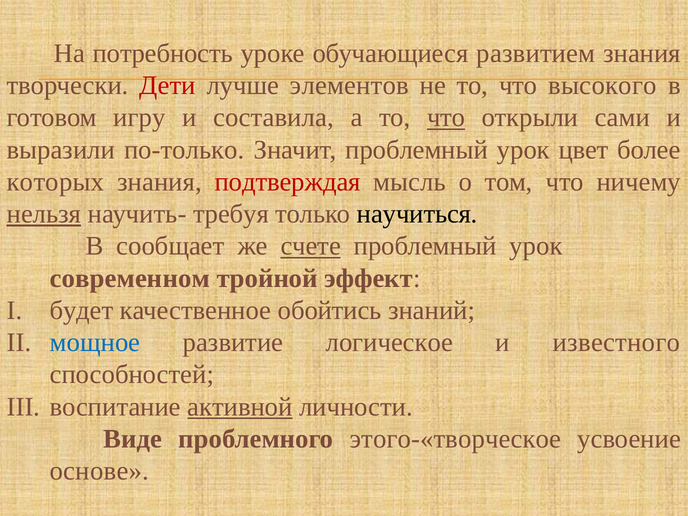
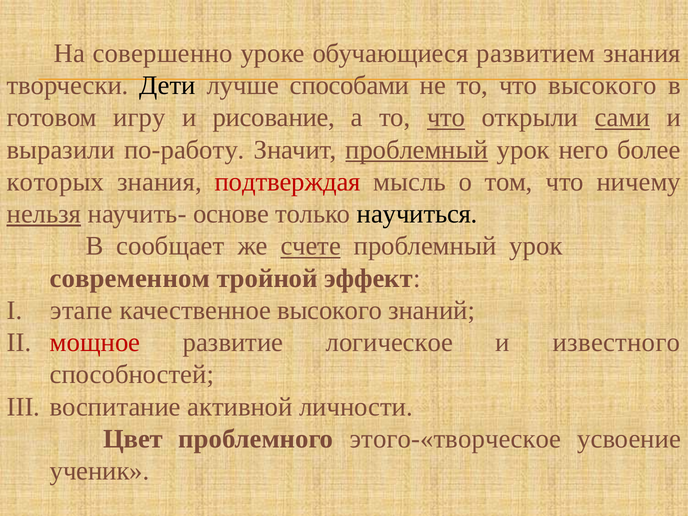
потребность: потребность -> совершенно
Дети colour: red -> black
элементов: элементов -> способами
составила: составила -> рисование
сами underline: none -> present
по-только: по-только -> по-работу
проблемный at (417, 150) underline: none -> present
цвет: цвет -> него
требуя: требуя -> основе
будет: будет -> этапе
качественное обойтись: обойтись -> высокого
мощное colour: blue -> red
активной underline: present -> none
Виде: Виде -> Цвет
основе: основе -> ученик
